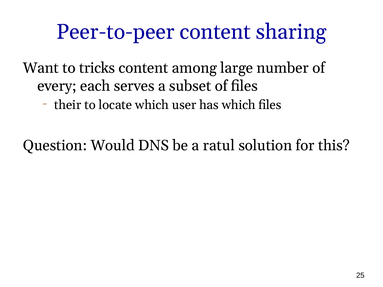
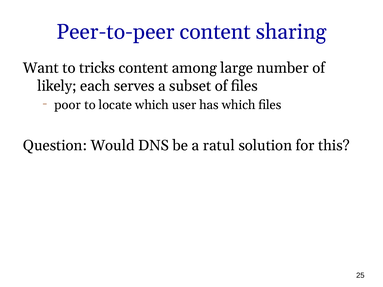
every: every -> likely
their: their -> poor
